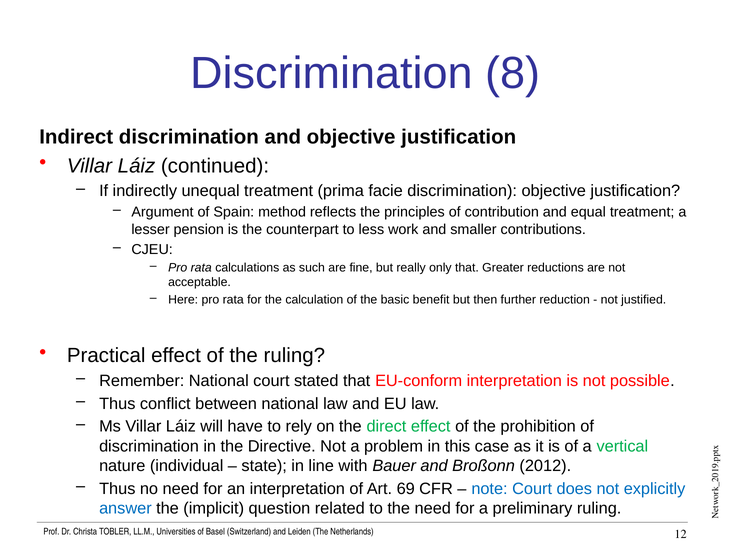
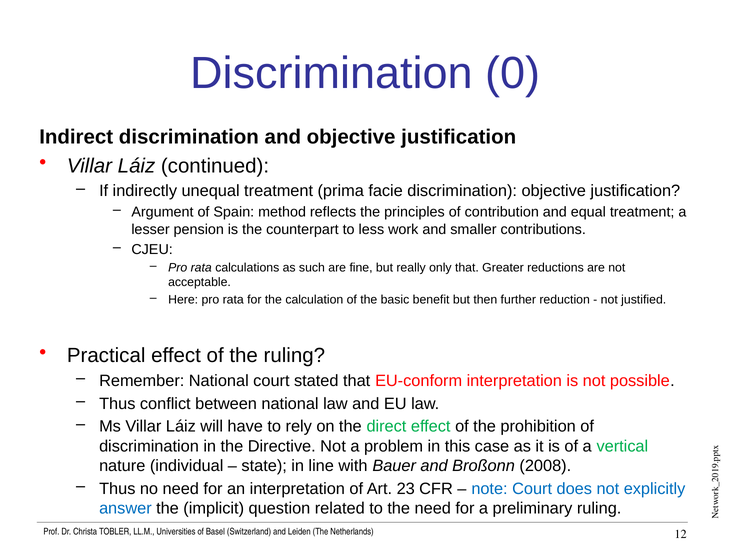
Discrimination 8: 8 -> 0
2012: 2012 -> 2008
69: 69 -> 23
